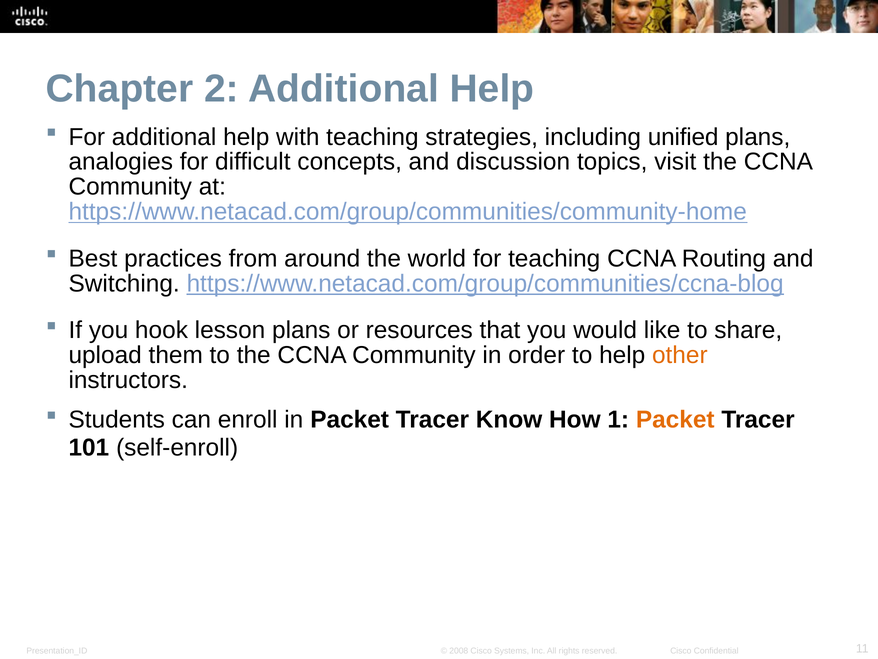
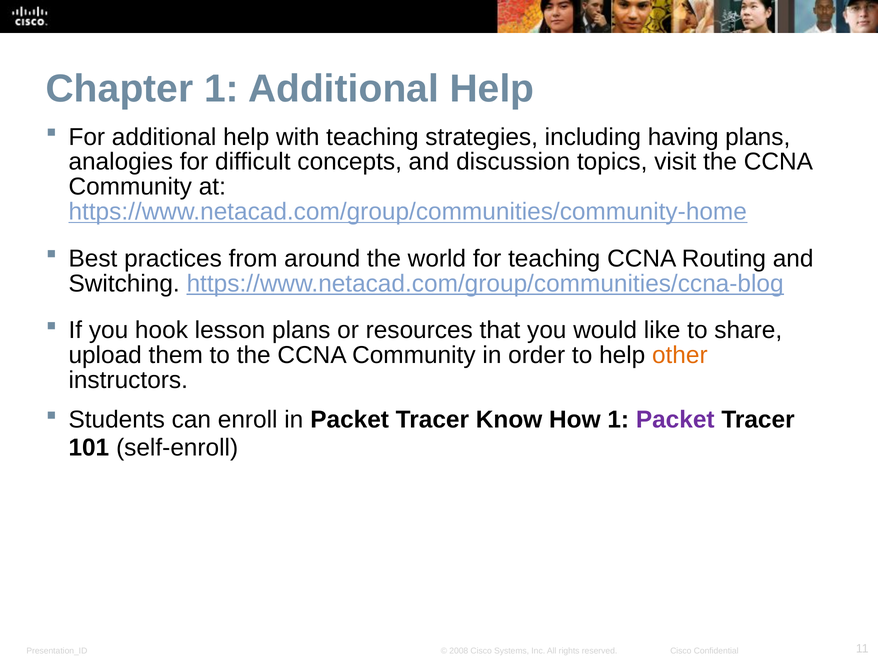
Chapter 2: 2 -> 1
unified: unified -> having
Packet at (675, 419) colour: orange -> purple
